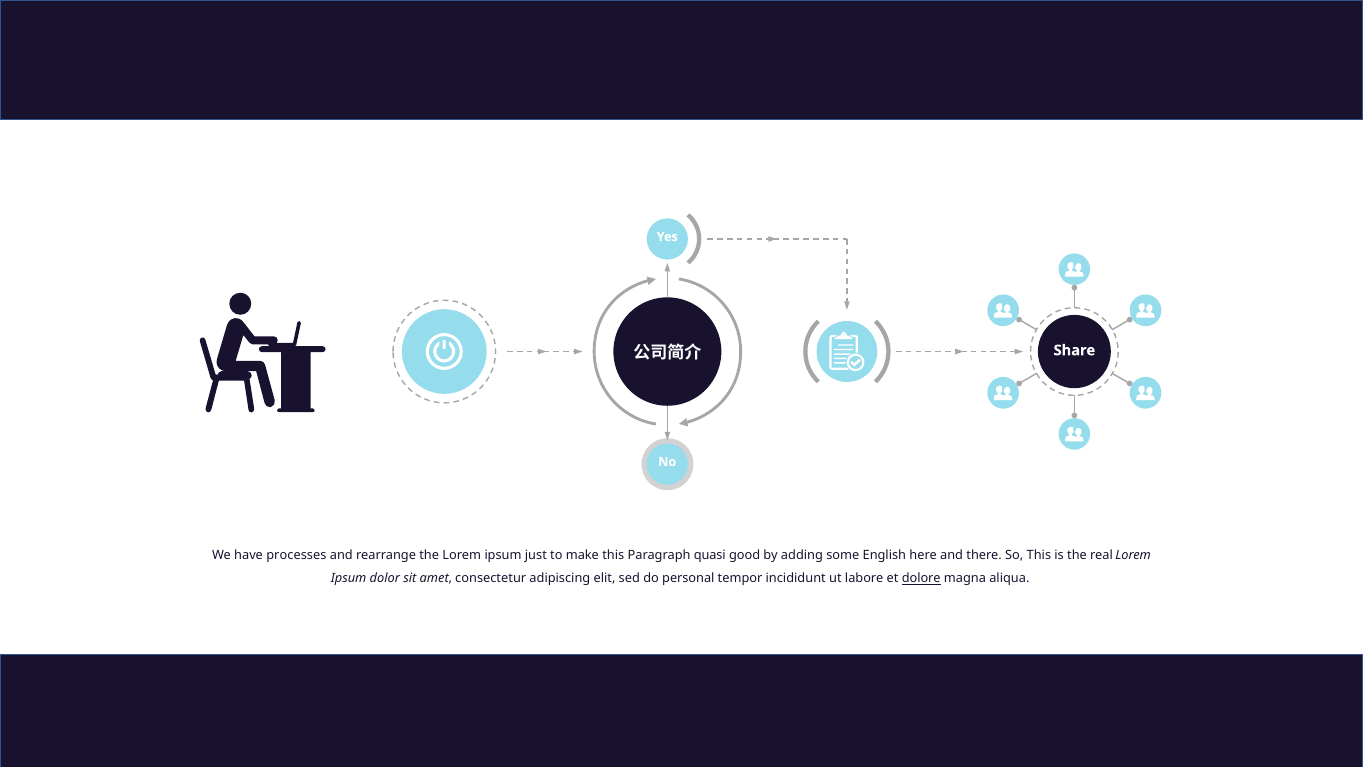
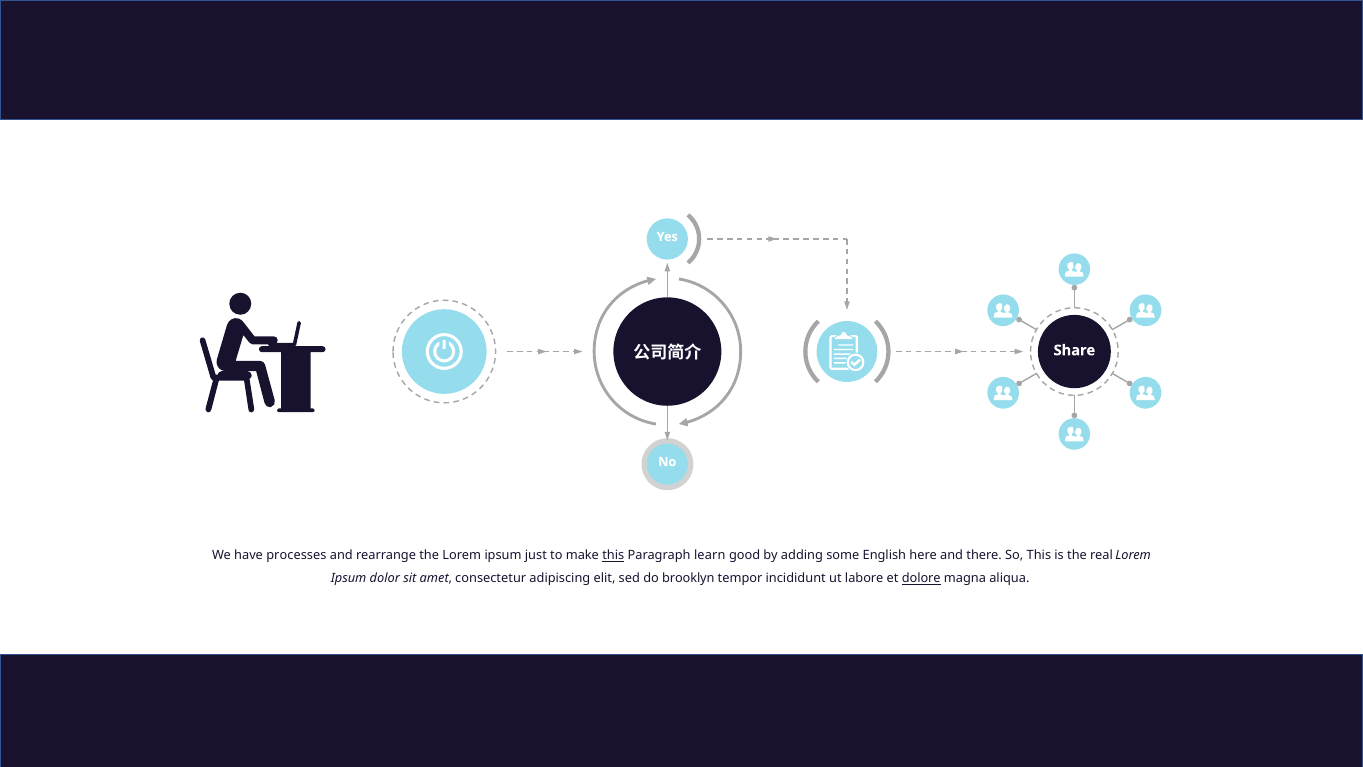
this at (613, 555) underline: none -> present
quasi: quasi -> learn
personal: personal -> brooklyn
